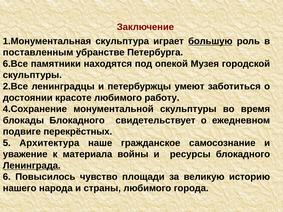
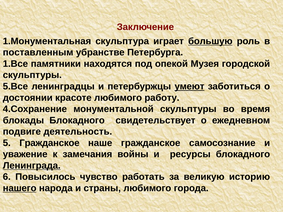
6.Все: 6.Все -> 1.Все
2.Все: 2.Все -> 5.Все
умеют underline: none -> present
перекрёстных: перекрёстных -> деятельность
5 Архитектура: Архитектура -> Гражданское
материала: материала -> замечания
площади: площади -> работать
нашего underline: none -> present
